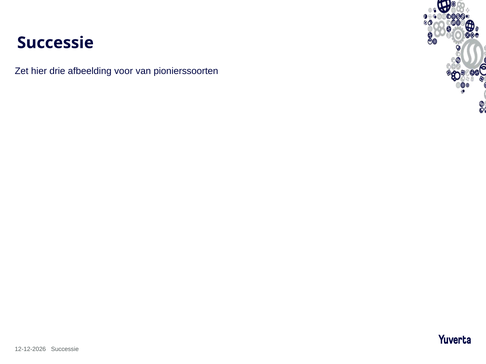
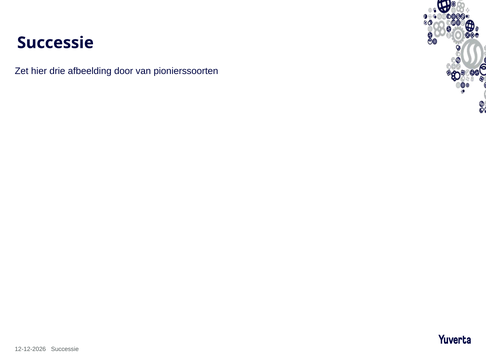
voor: voor -> door
